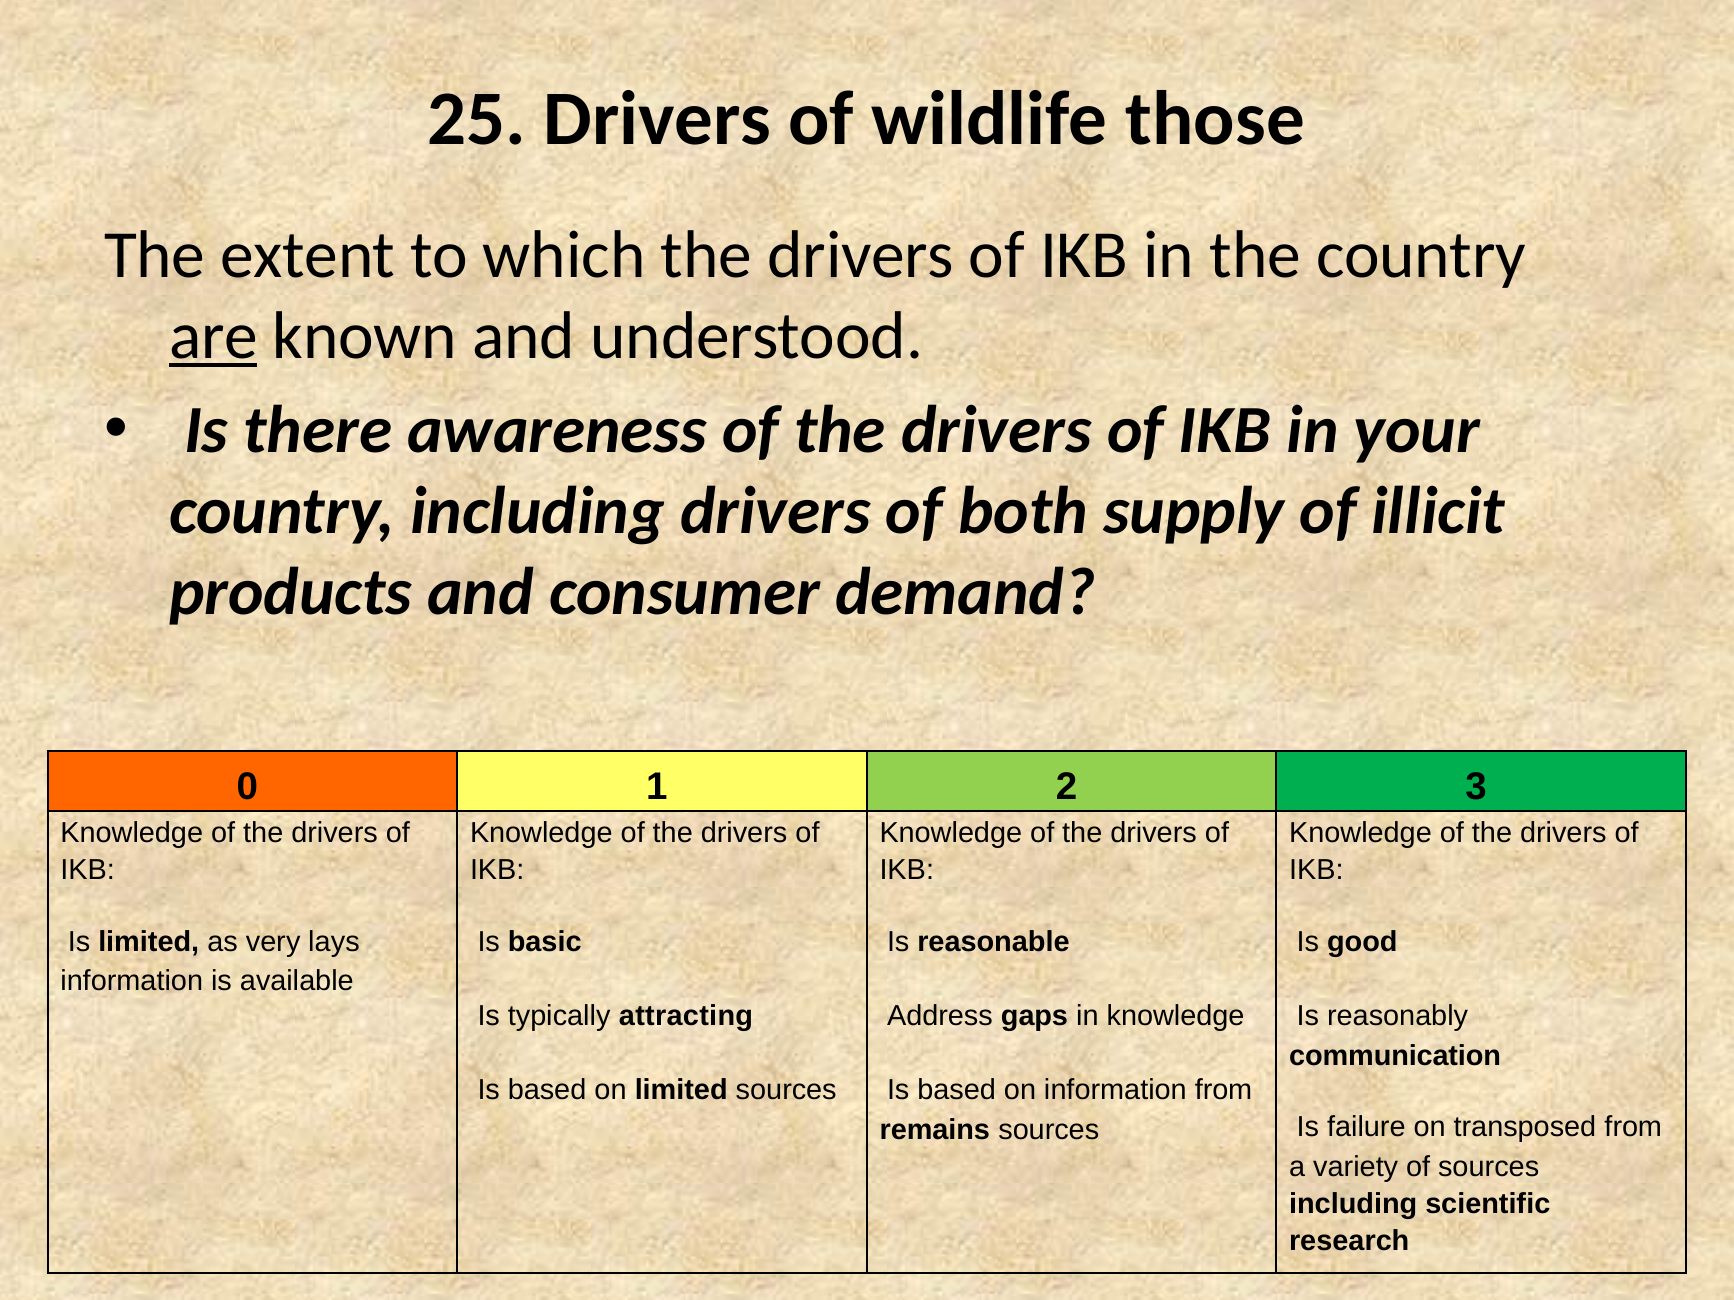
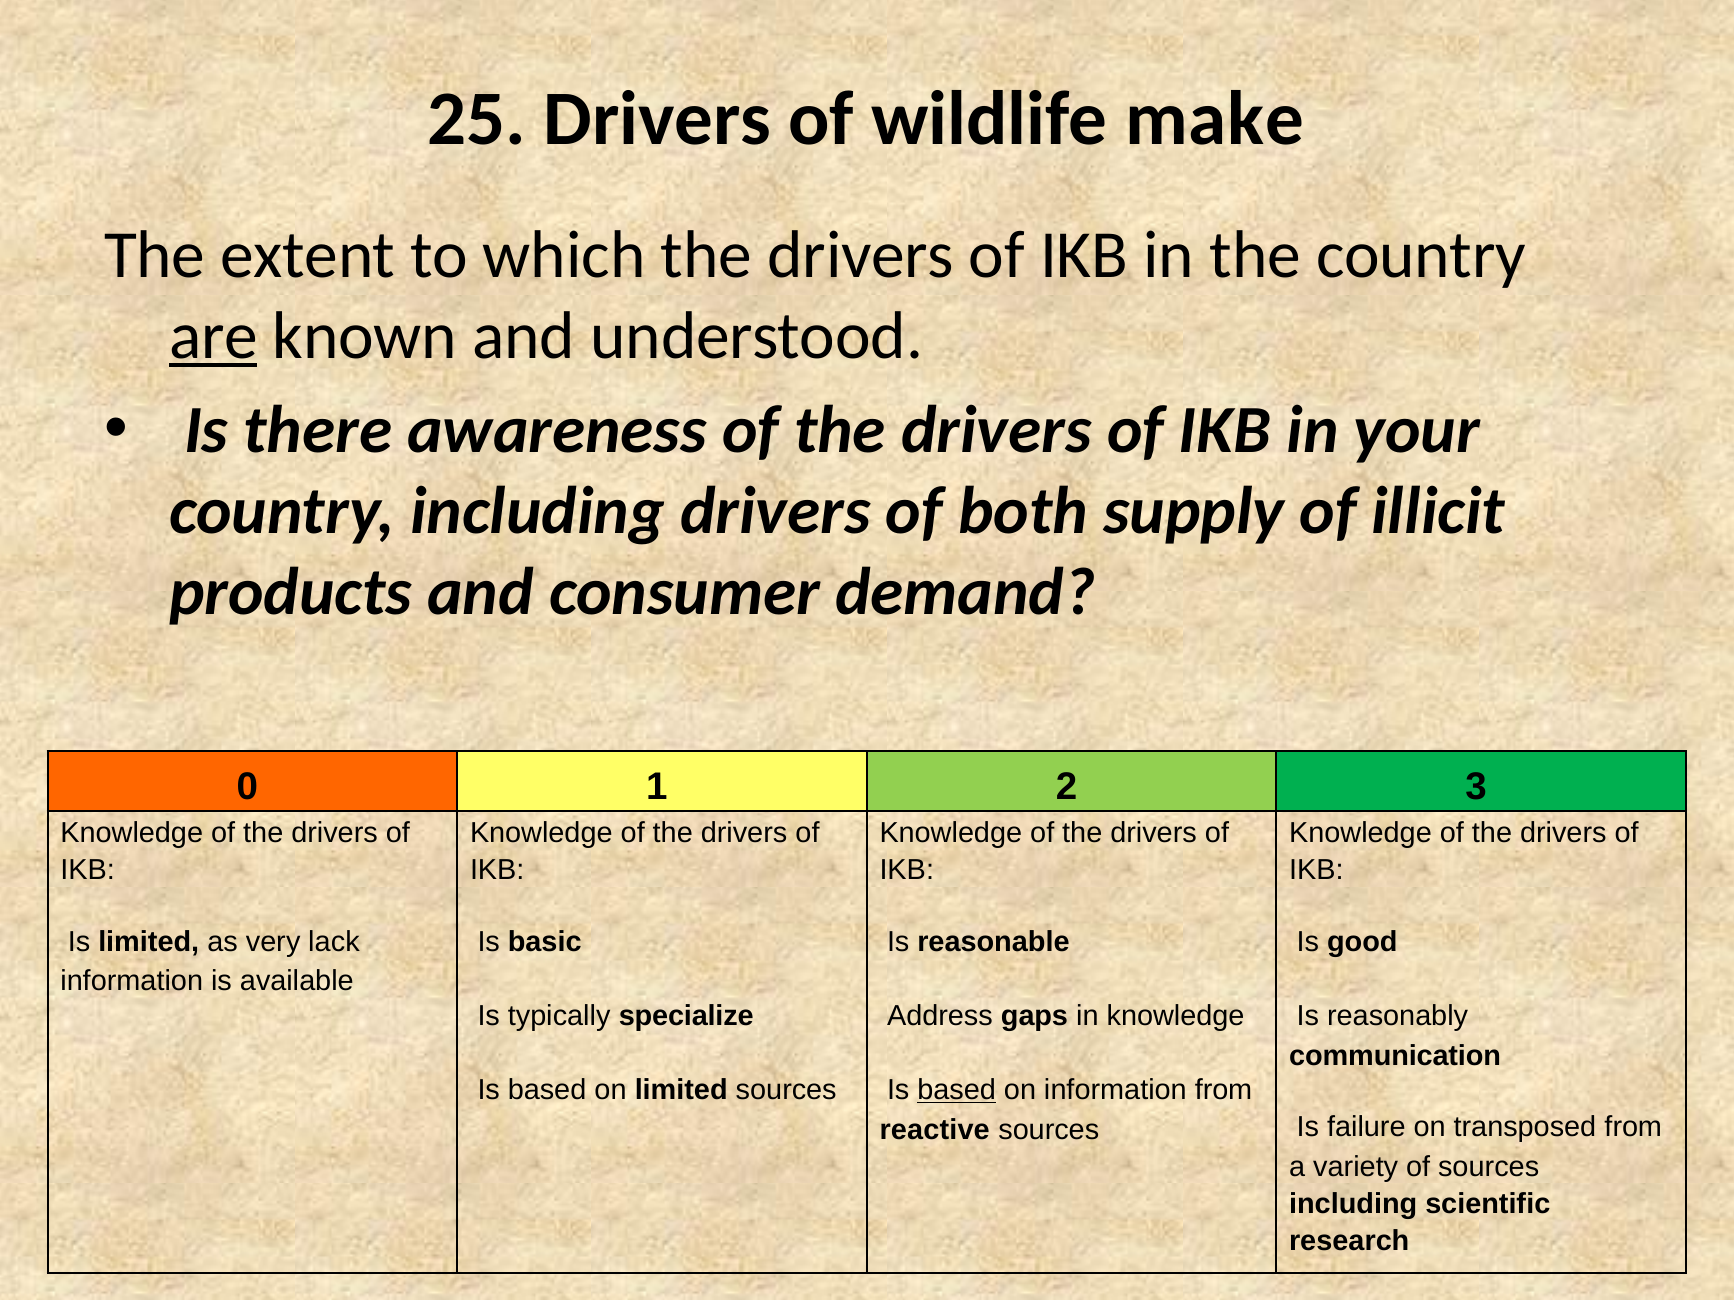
those: those -> make
lays: lays -> lack
attracting: attracting -> specialize
based at (957, 1091) underline: none -> present
remains: remains -> reactive
